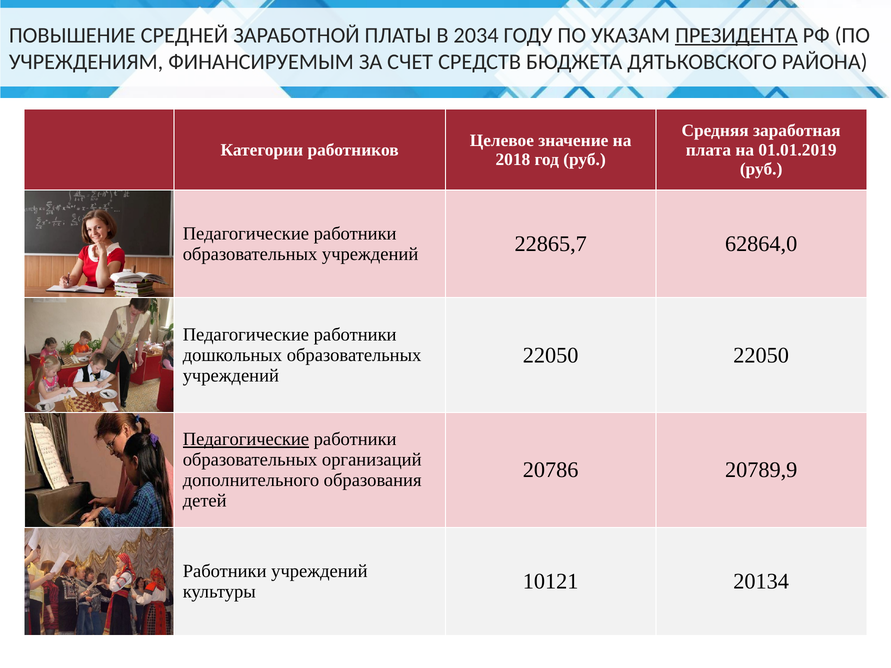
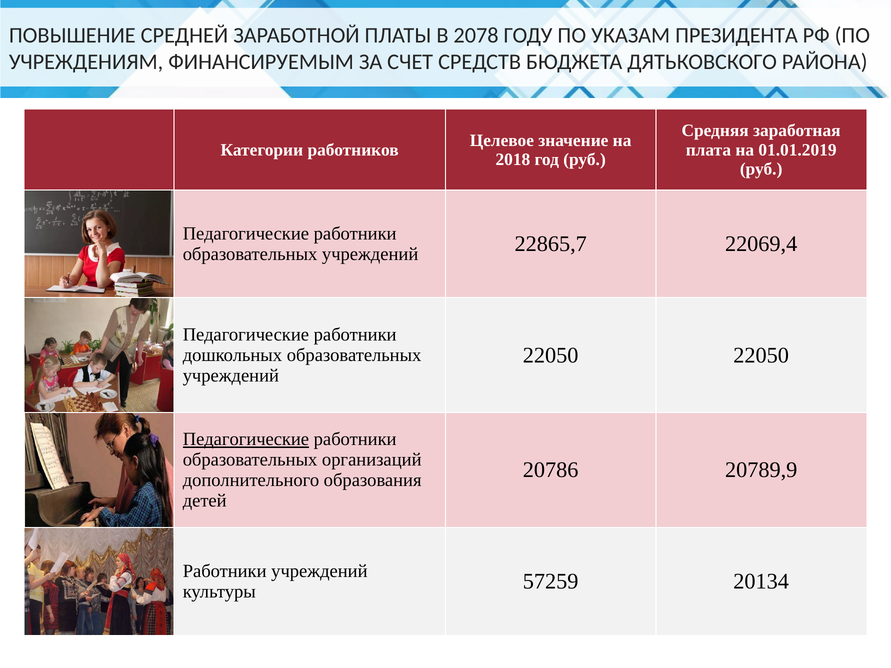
2034: 2034 -> 2078
ПРЕЗИДЕНТА underline: present -> none
62864,0: 62864,0 -> 22069,4
10121: 10121 -> 57259
